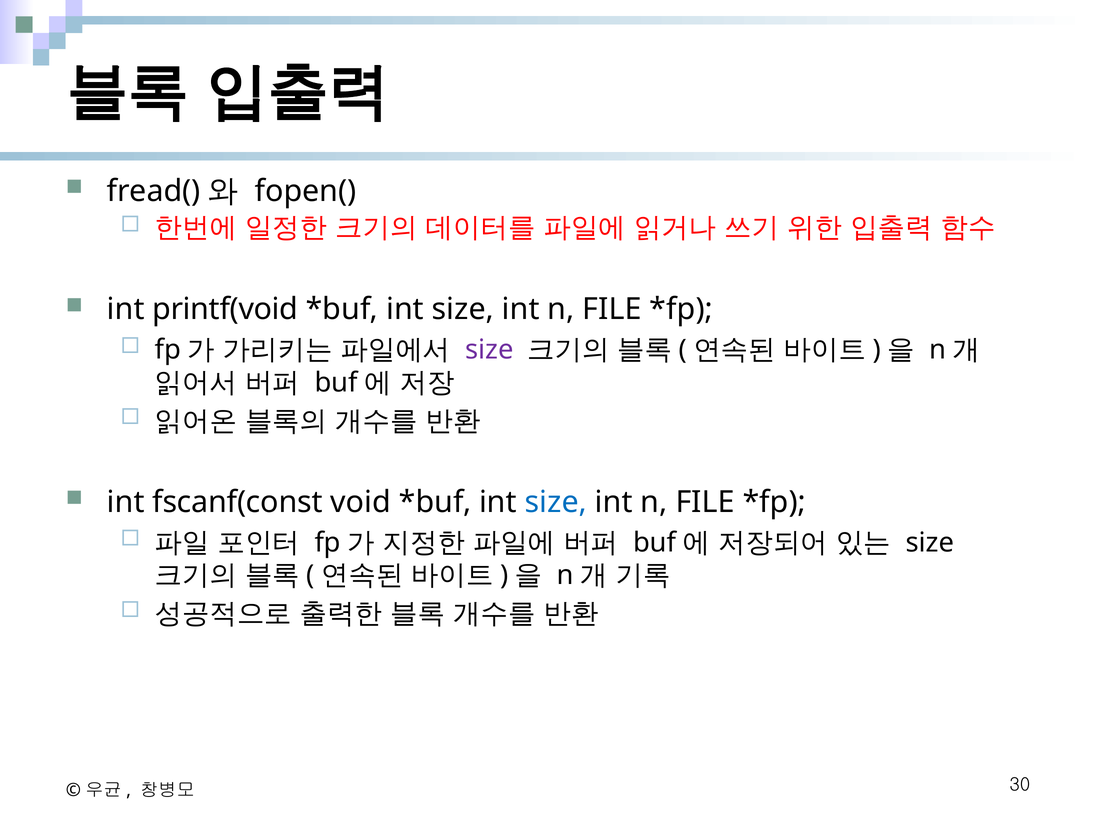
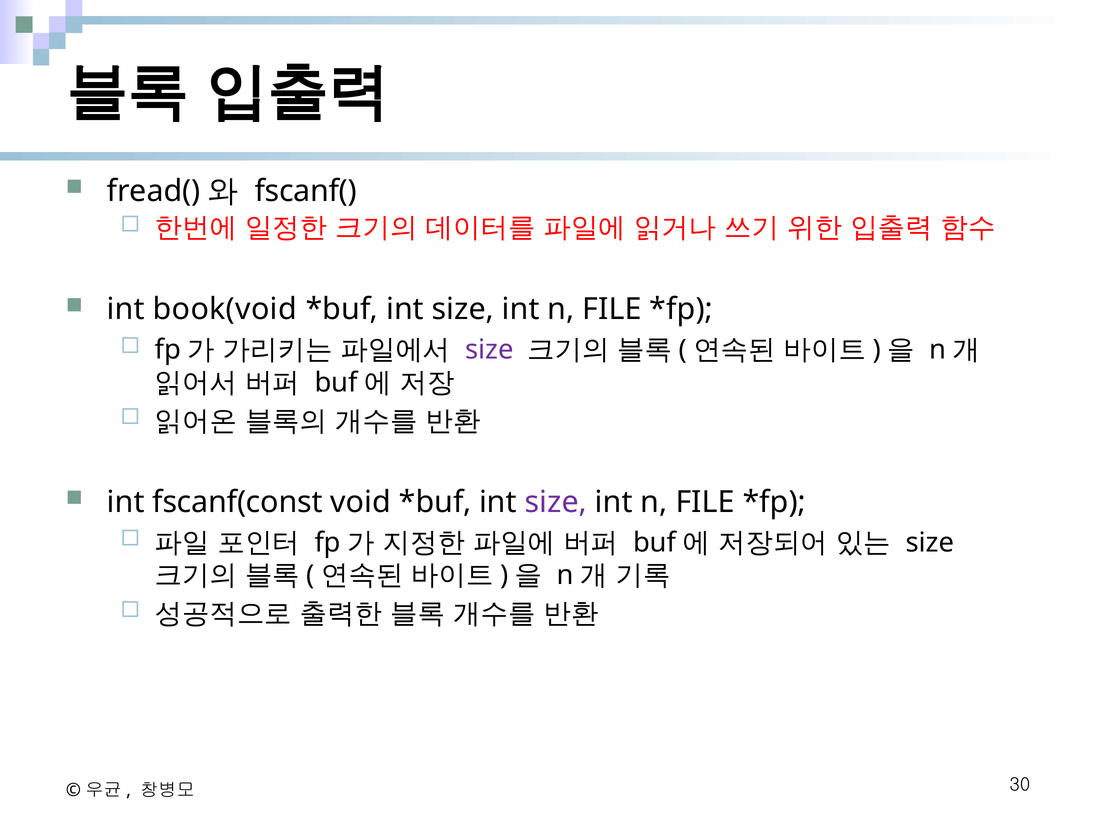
fopen(: fopen( -> fscanf(
printf(void: printf(void -> book(void
size at (556, 502) colour: blue -> purple
